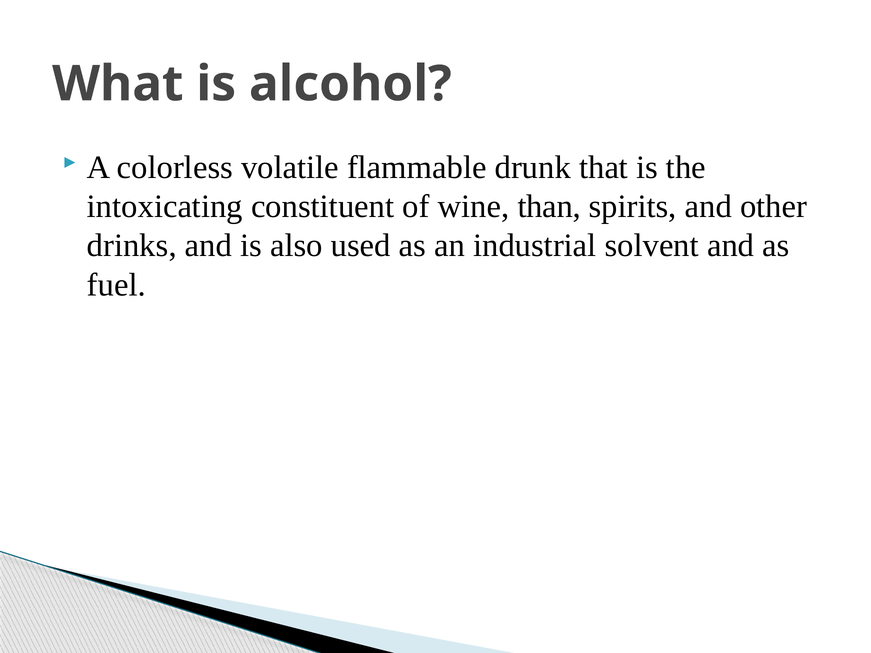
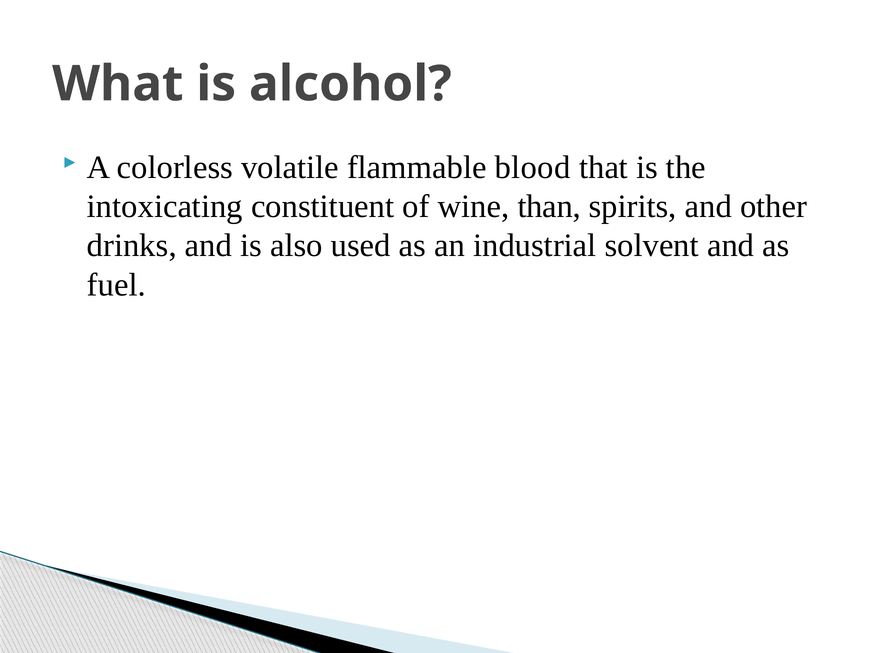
drunk: drunk -> blood
